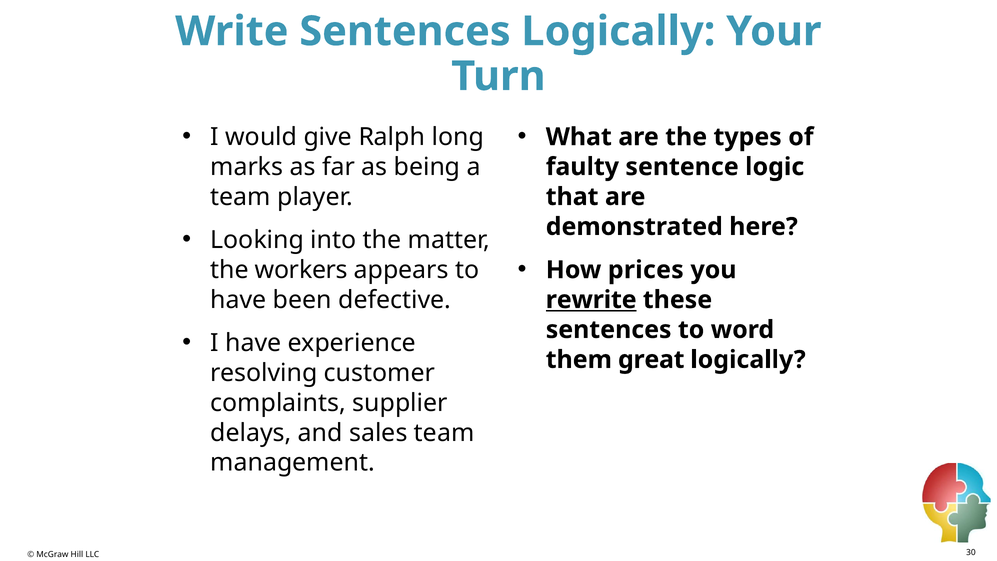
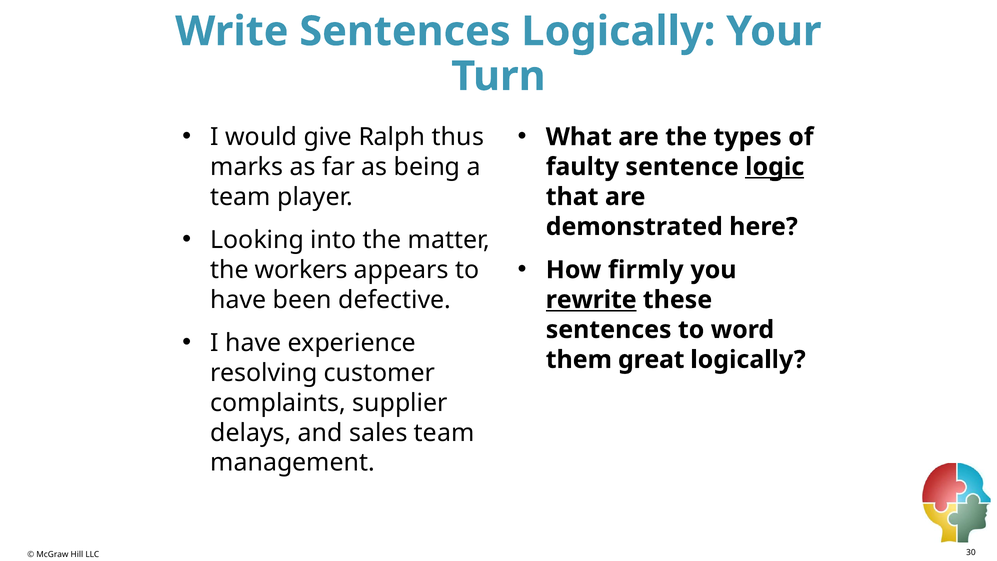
long: long -> thus
logic underline: none -> present
prices: prices -> firmly
